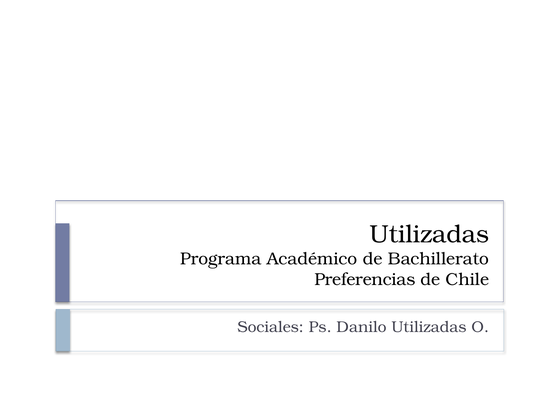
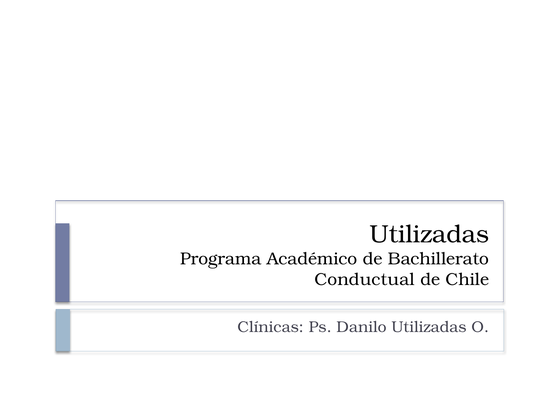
Preferencias: Preferencias -> Conductual
Sociales: Sociales -> Clínicas
